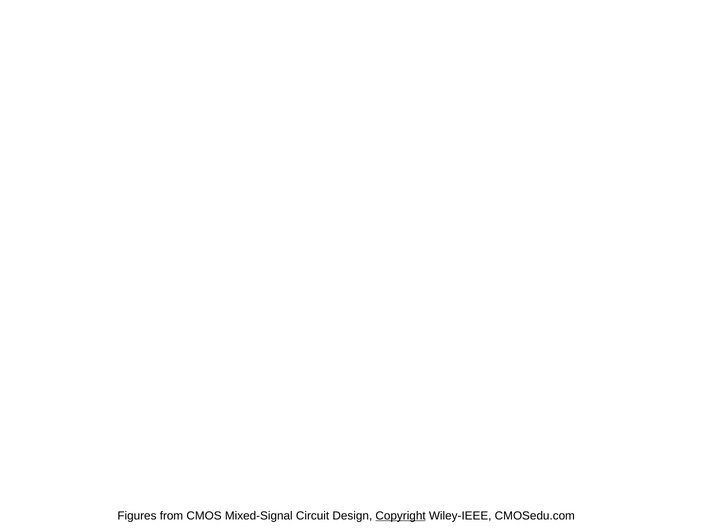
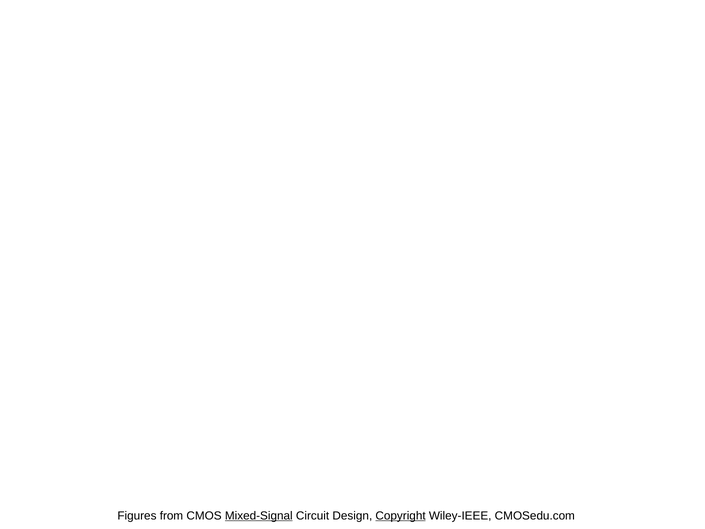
Mixed-Signal underline: none -> present
